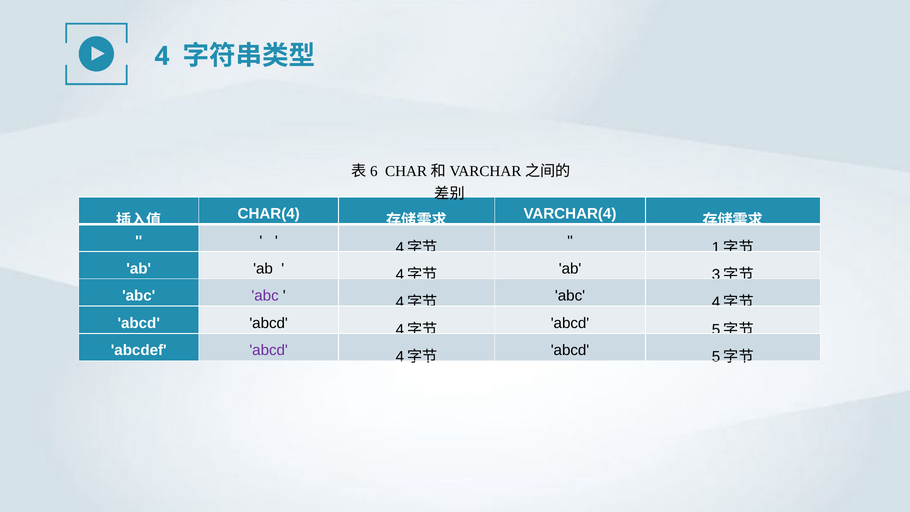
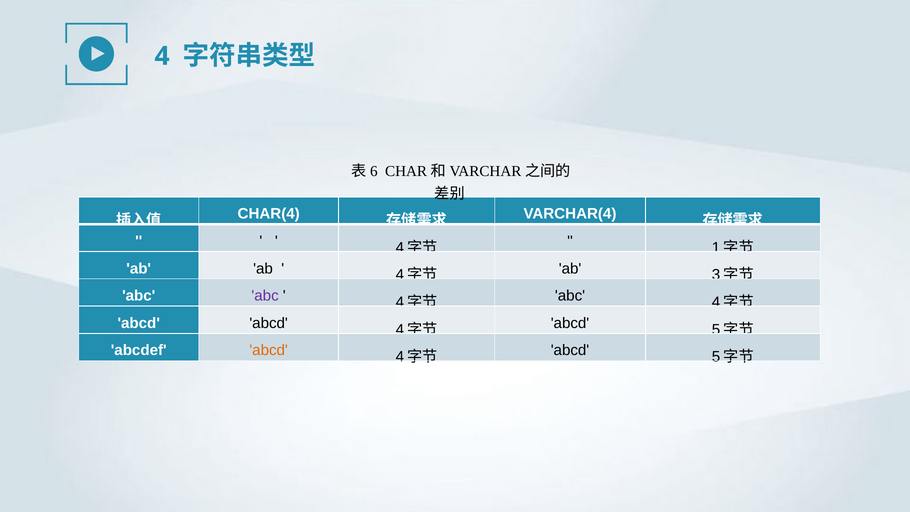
abcd at (269, 350) colour: purple -> orange
